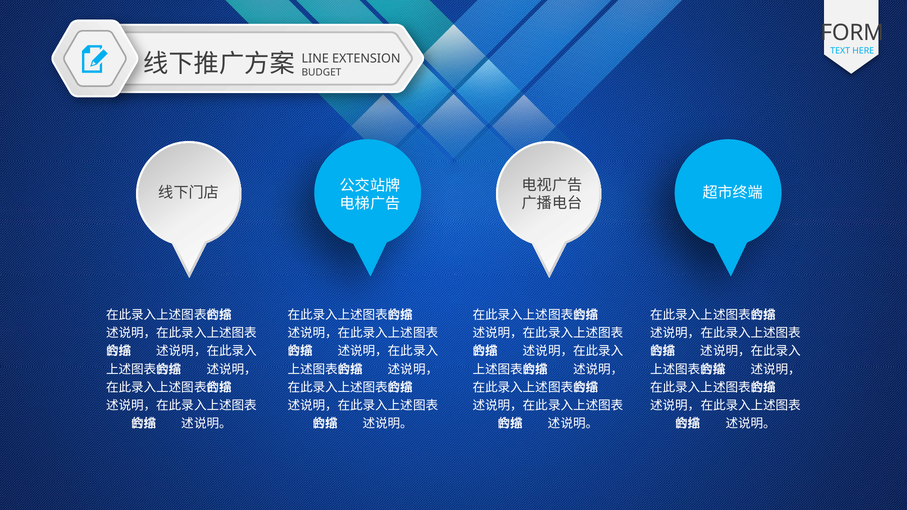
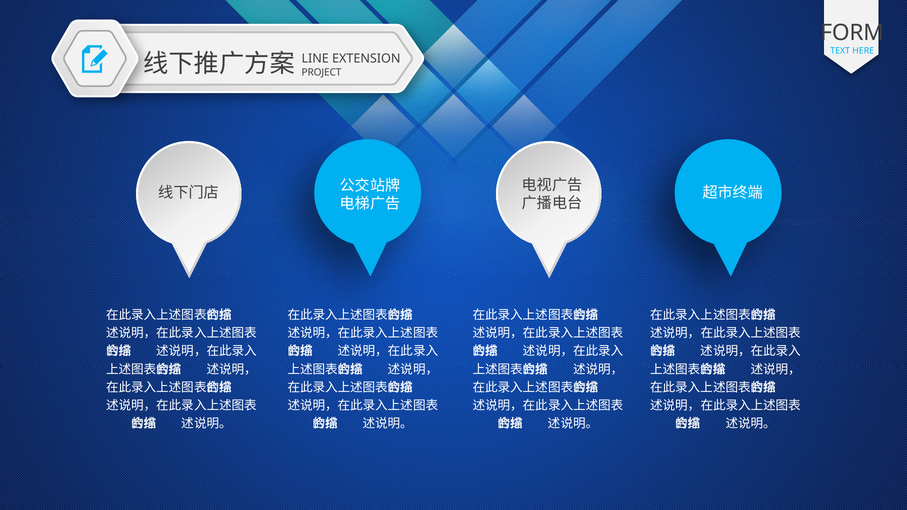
BUDGET: BUDGET -> PROJECT
